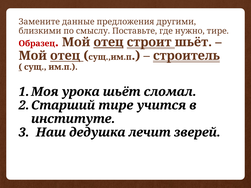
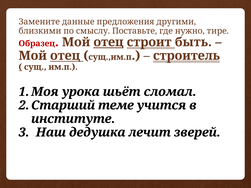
строит шьёт: шьёт -> быть
тире at (116, 105): тире -> теме
